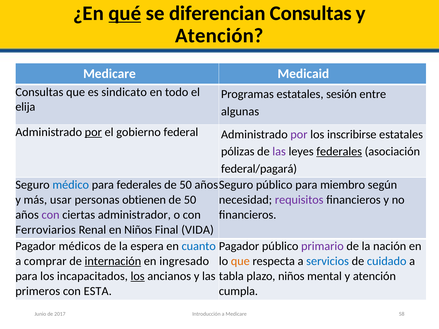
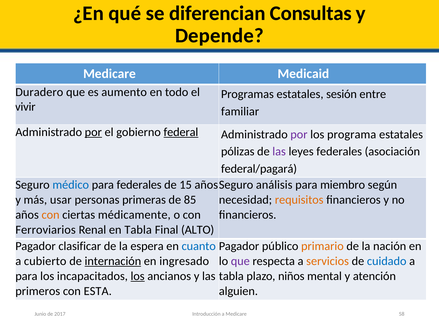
qué underline: present -> none
Atención at (219, 36): Atención -> Depende
Consultas at (39, 92): Consultas -> Duradero
sindicato: sindicato -> aumento
elija: elija -> vivir
algunas: algunas -> familiar
federal underline: none -> present
inscribirse: inscribirse -> programa
federales at (339, 152) underline: present -> none
50 at (186, 185): 50 -> 15
Seguro público: público -> análisis
obtienen: obtienen -> primeras
50 at (190, 200): 50 -> 85
requisitos colour: purple -> orange
con at (51, 215) colour: purple -> orange
administrador: administrador -> médicamente
en Niños: Niños -> Tabla
VIDA: VIDA -> ALTO
médicos: médicos -> clasificar
primario colour: purple -> orange
comprar: comprar -> cubierto
que at (240, 261) colour: orange -> purple
servicios colour: blue -> orange
cumpla: cumpla -> alguien
